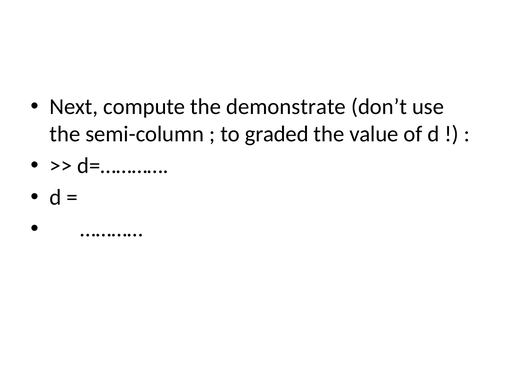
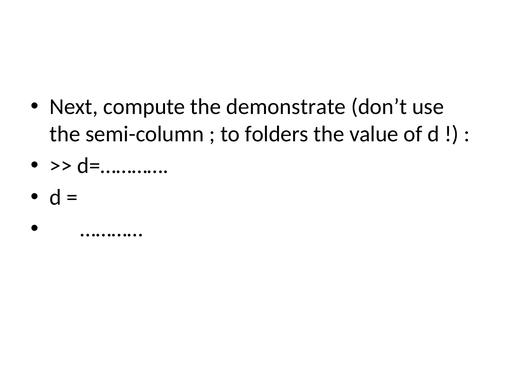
graded: graded -> folders
